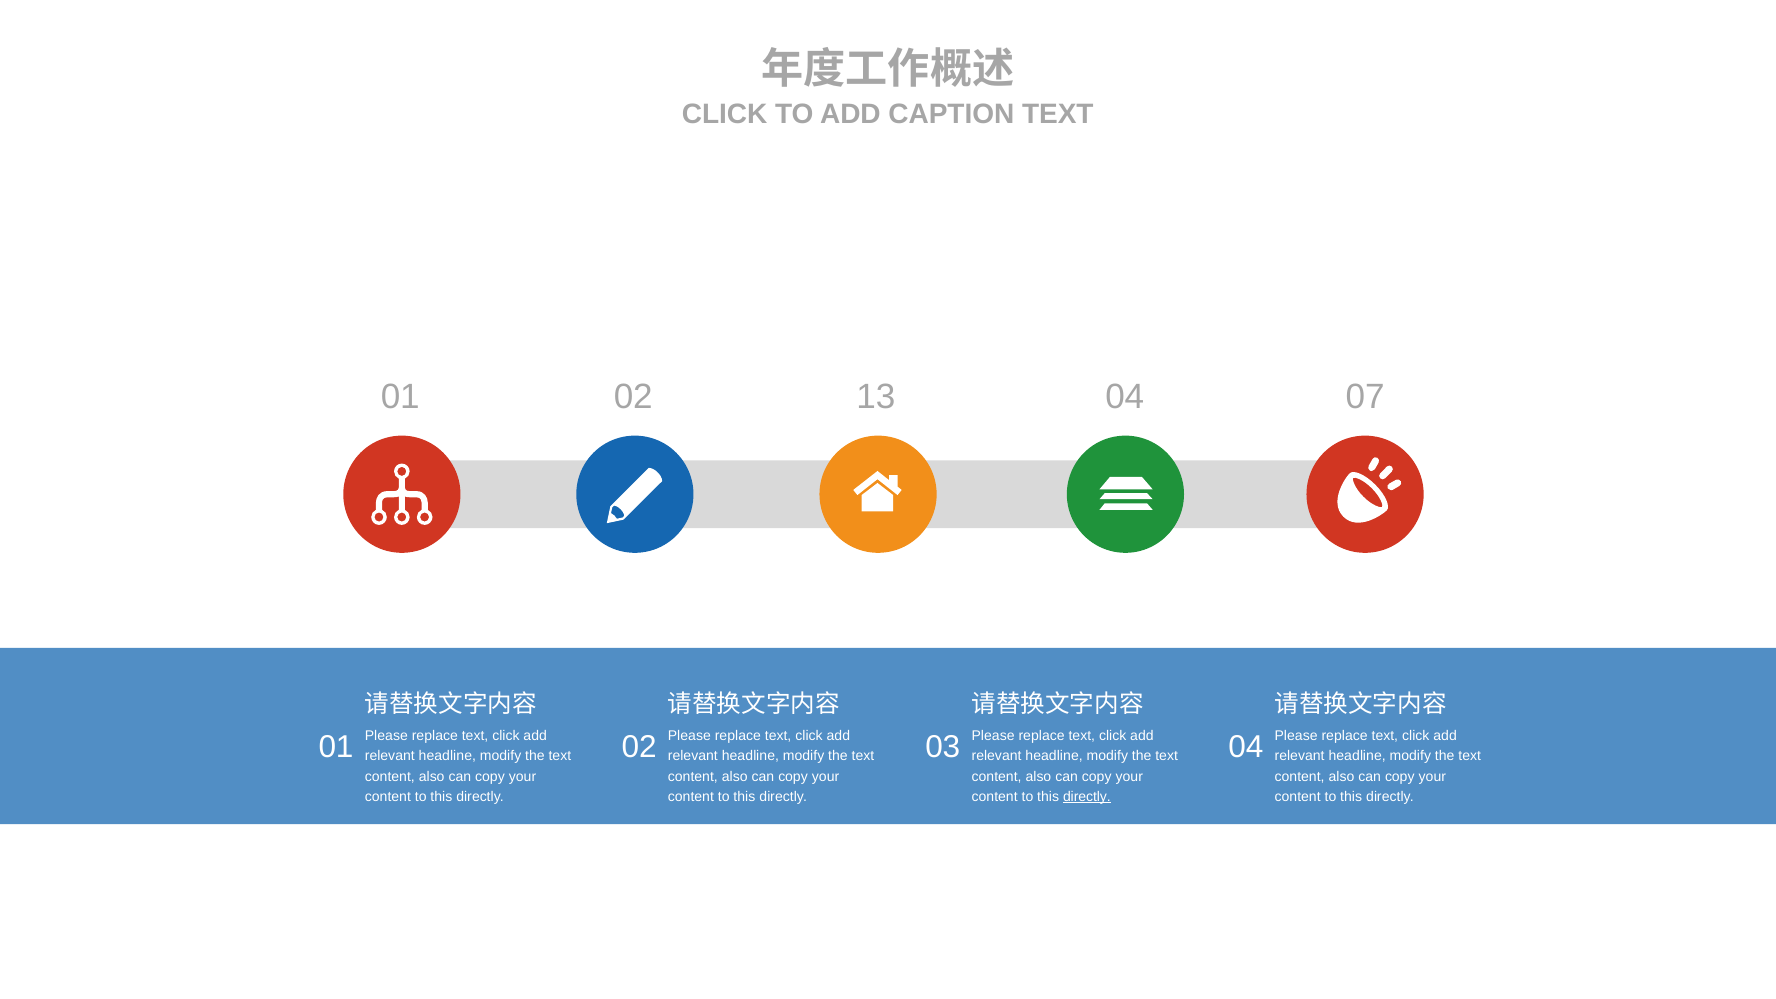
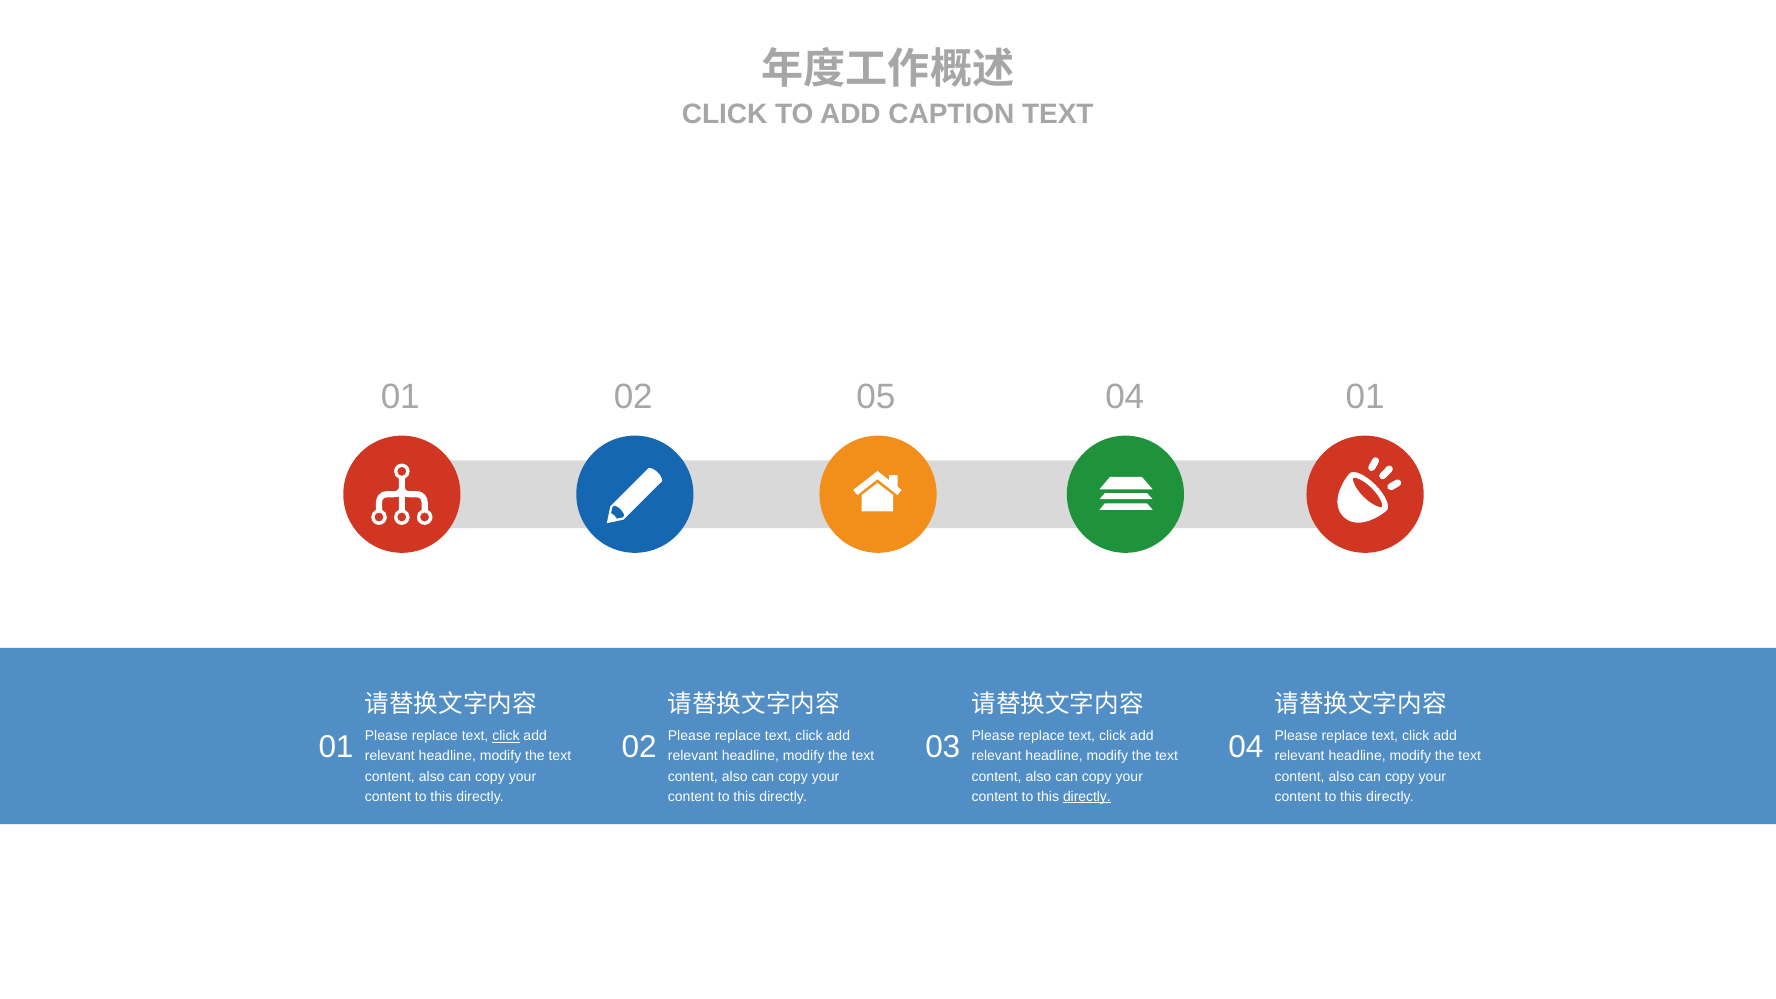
13: 13 -> 05
04 07: 07 -> 01
click at (506, 736) underline: none -> present
